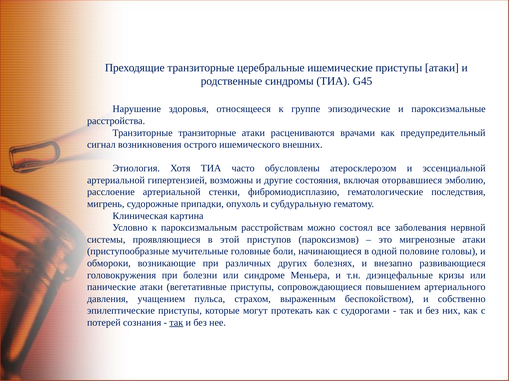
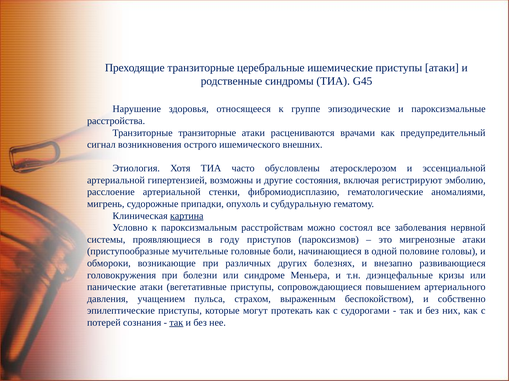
оторвавшиеся: оторвавшиеся -> регистрируют
последствия: последствия -> аномалиями
картина underline: none -> present
этой: этой -> году
